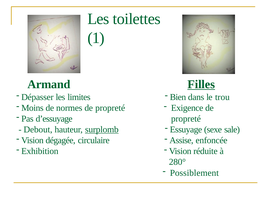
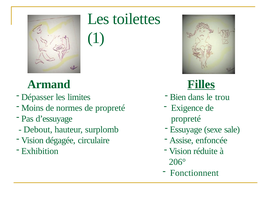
surplomb underline: present -> none
280°: 280° -> 206°
Possiblement: Possiblement -> Fonctionnent
